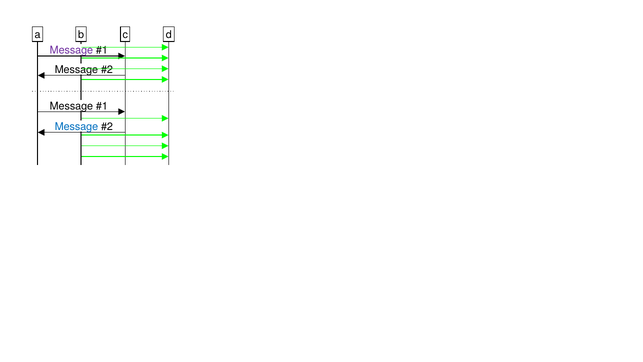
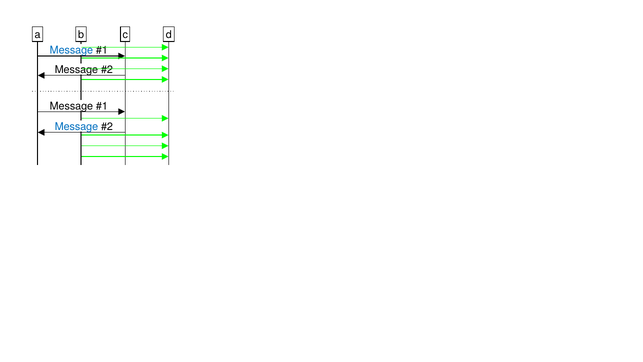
Message at (71, 50) colour: purple -> blue
